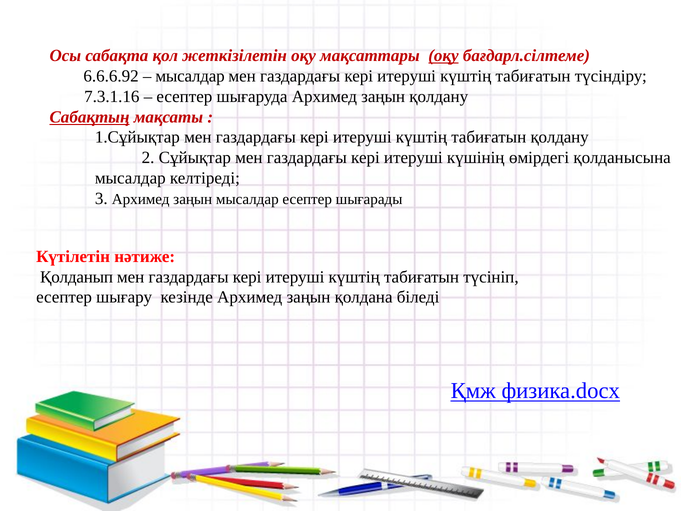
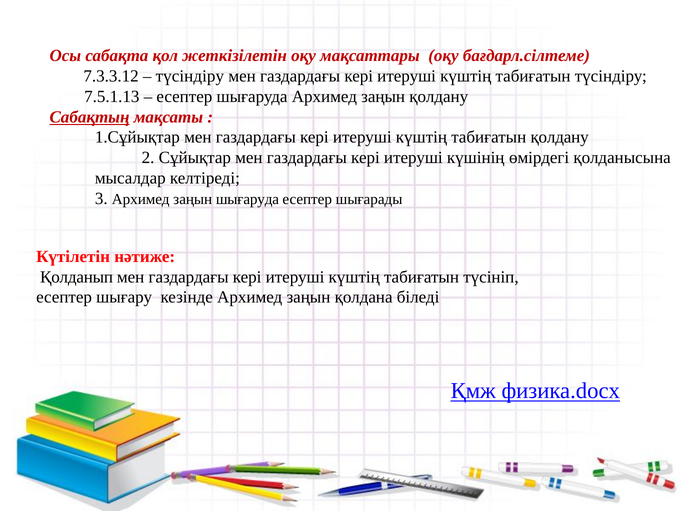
оқу at (443, 56) underline: present -> none
6.6.6.92: 6.6.6.92 -> 7.3.3.12
мысалдар at (190, 76): мысалдар -> түсіндіру
7.3.1.16: 7.3.1.16 -> 7.5.1.13
заңын мысалдар: мысалдар -> шығаруда
